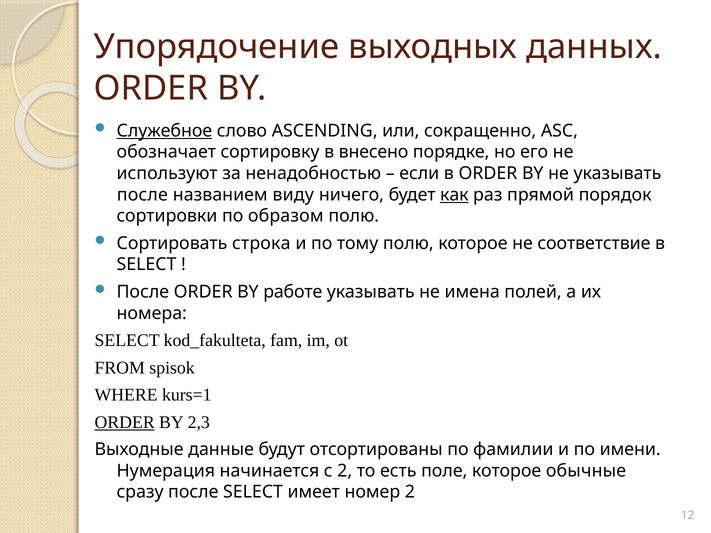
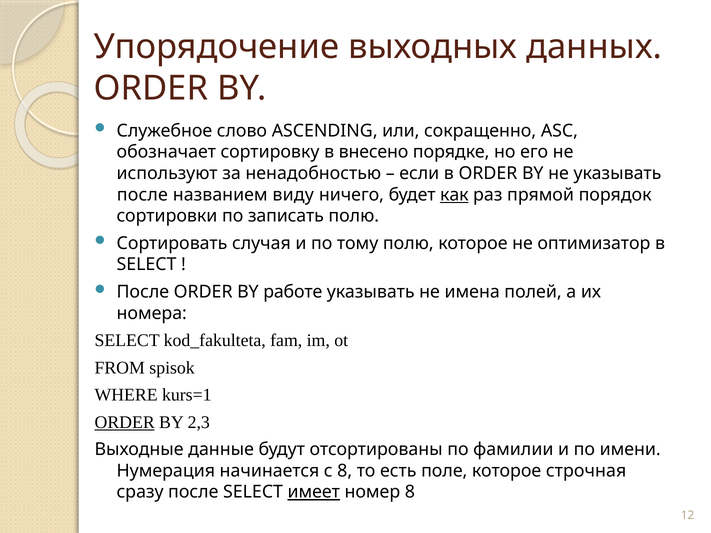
Служебное underline: present -> none
образом: образом -> записать
строка: строка -> случая
соответствие: соответствие -> оптимизатор
с 2: 2 -> 8
обычные: обычные -> строчная
имеет underline: none -> present
номер 2: 2 -> 8
